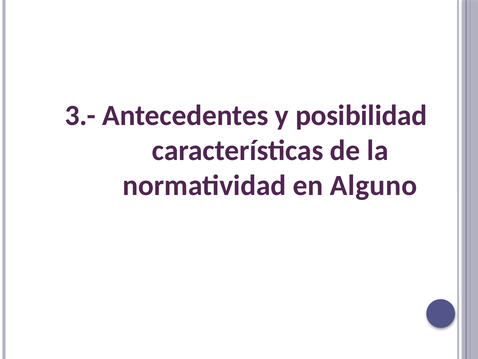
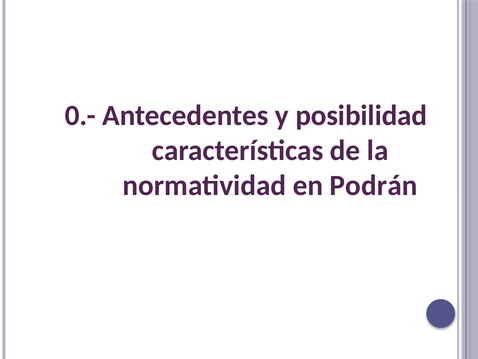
3.-: 3.- -> 0.-
Alguno: Alguno -> Podrán
